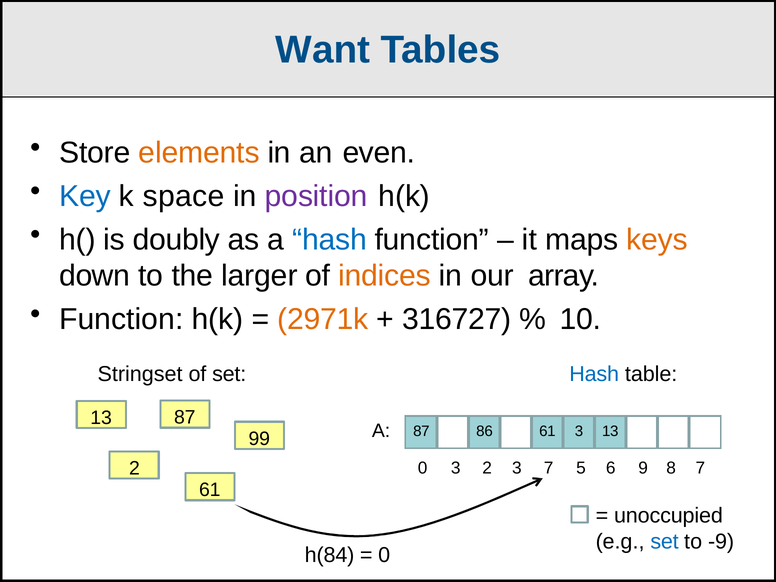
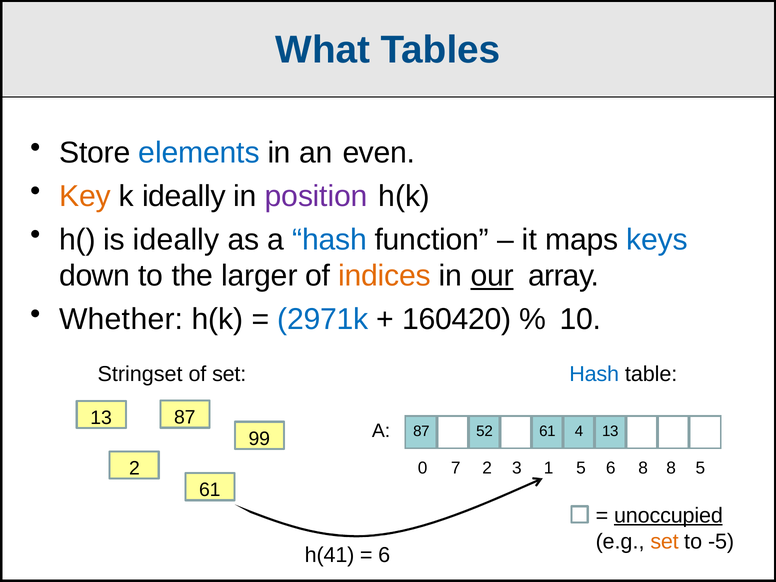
Want: Want -> What
elements colour: orange -> blue
Key colour: blue -> orange
k space: space -> ideally
is doubly: doubly -> ideally
keys colour: orange -> blue
our underline: none -> present
Function at (121, 319): Function -> Whether
2971k colour: orange -> blue
316727: 316727 -> 160420
86: 86 -> 52
61 3: 3 -> 4
0 3: 3 -> 7
3 7: 7 -> 1
6 9: 9 -> 8
8 7: 7 -> 5
unoccupied underline: none -> present
set at (665, 541) colour: blue -> orange
-9: -9 -> -5
h(84: h(84 -> h(41
0 at (384, 555): 0 -> 6
